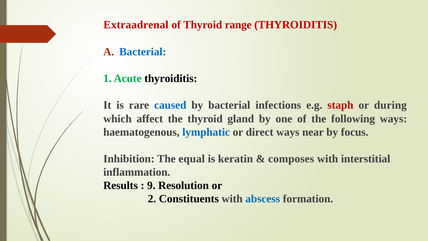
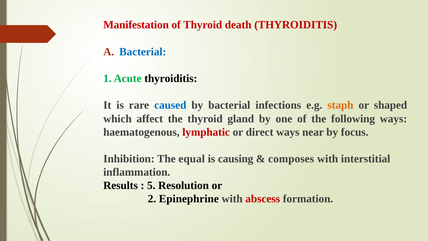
Extraadrenal: Extraadrenal -> Manifestation
range: range -> death
staph colour: red -> orange
during: during -> shaped
lymphatic colour: blue -> red
keratin: keratin -> causing
9: 9 -> 5
Constituents: Constituents -> Epinephrine
abscess colour: blue -> red
